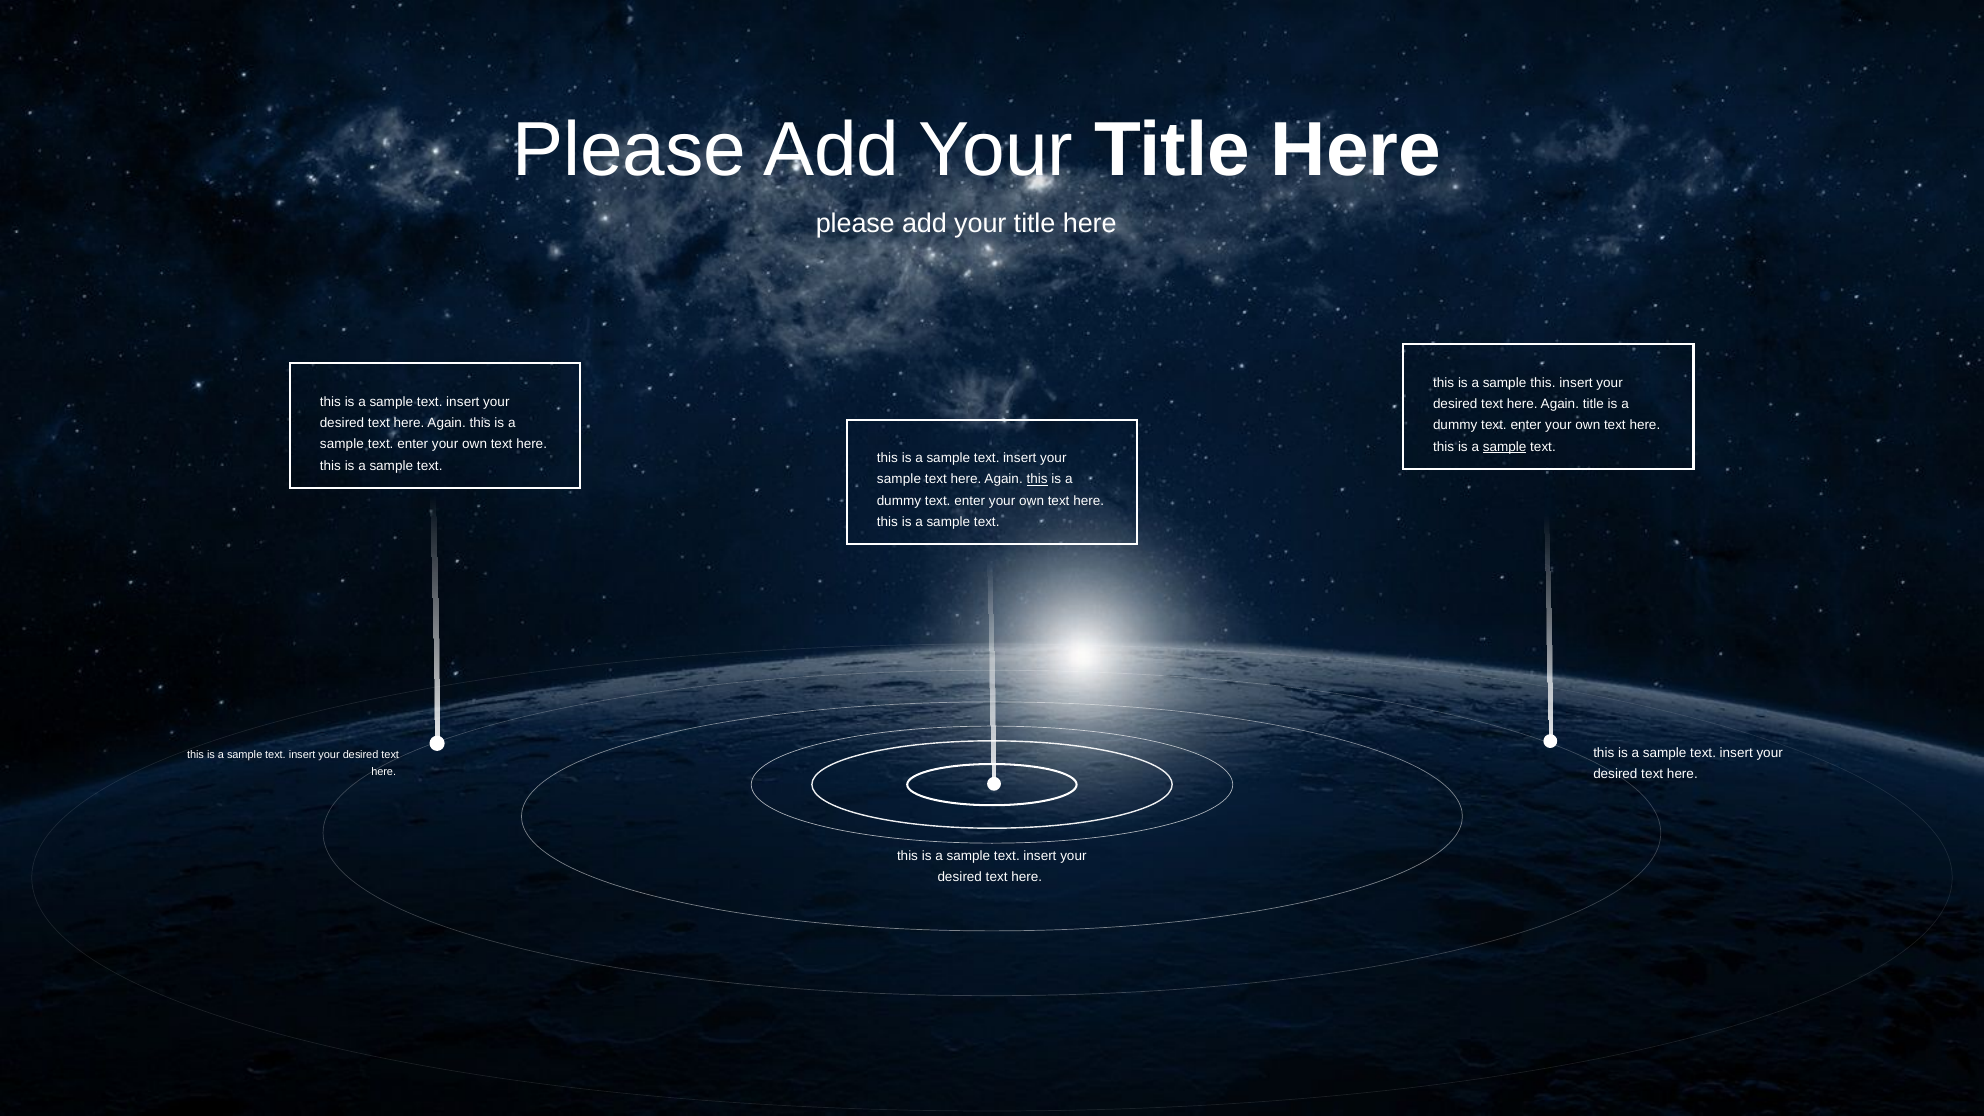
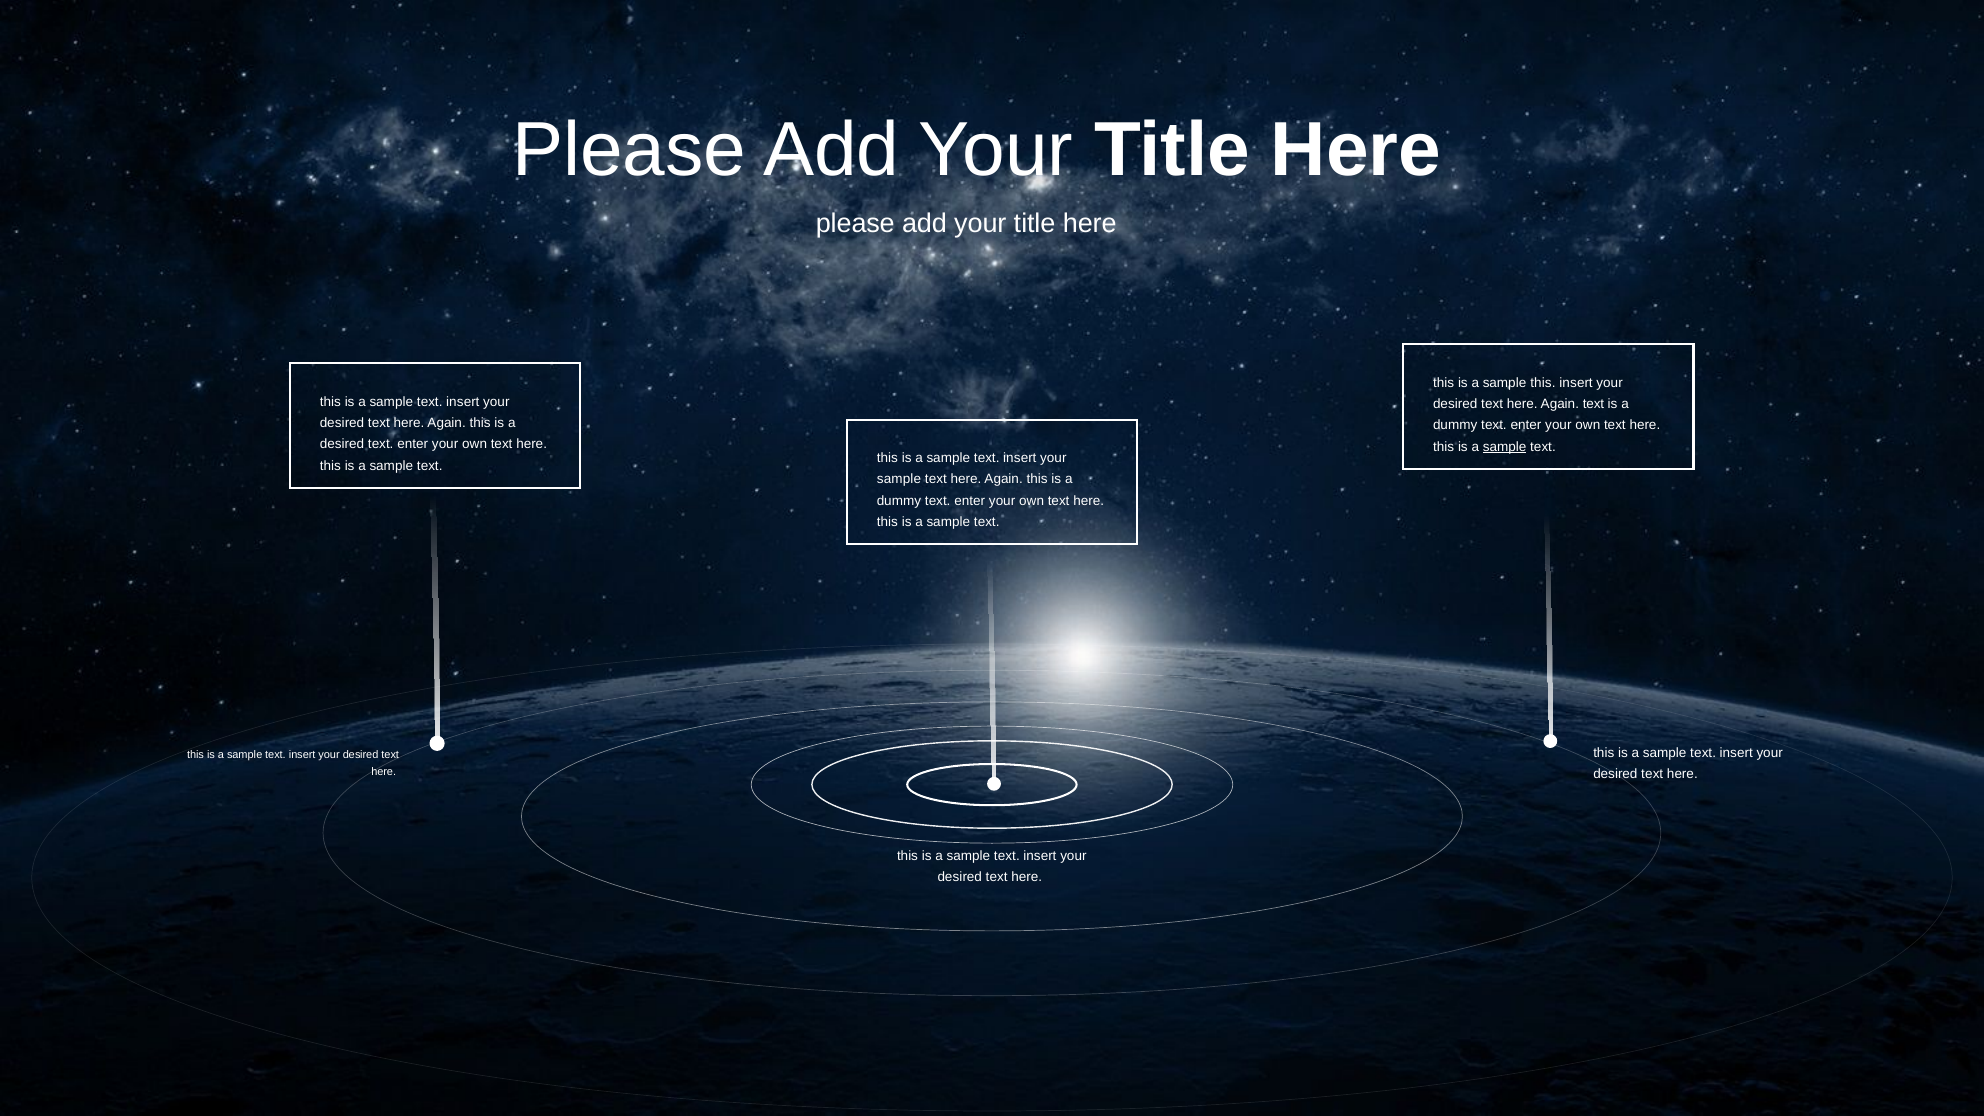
Again title: title -> text
sample at (342, 445): sample -> desired
this at (1037, 480) underline: present -> none
